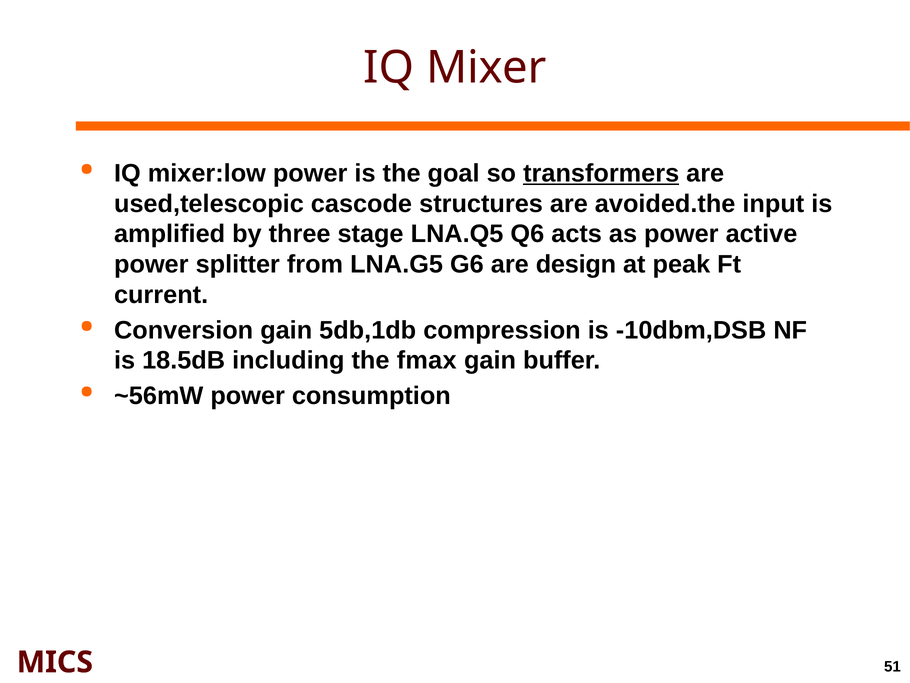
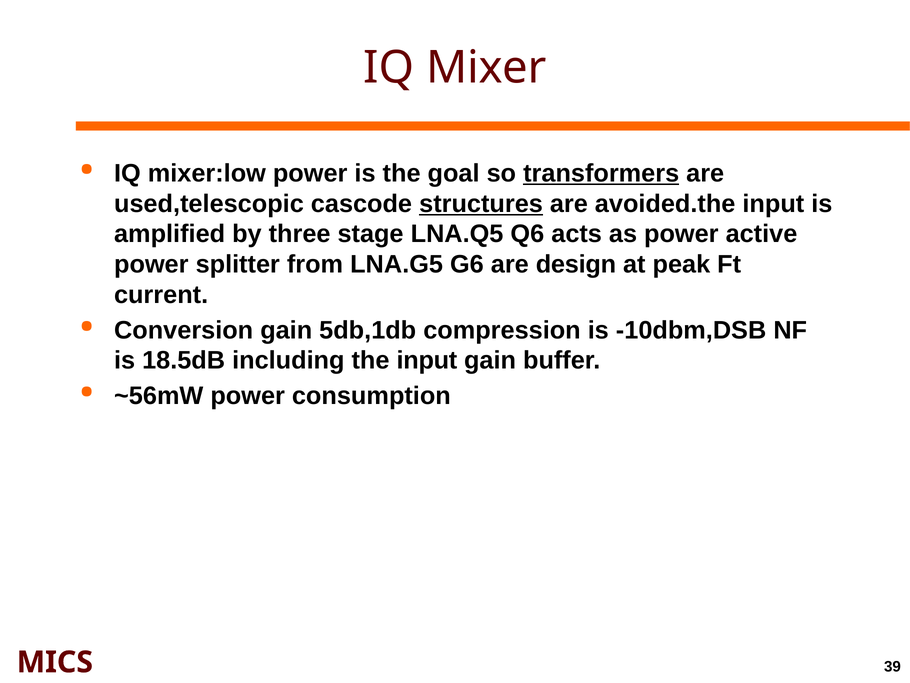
structures underline: none -> present
the fmax: fmax -> input
51: 51 -> 39
